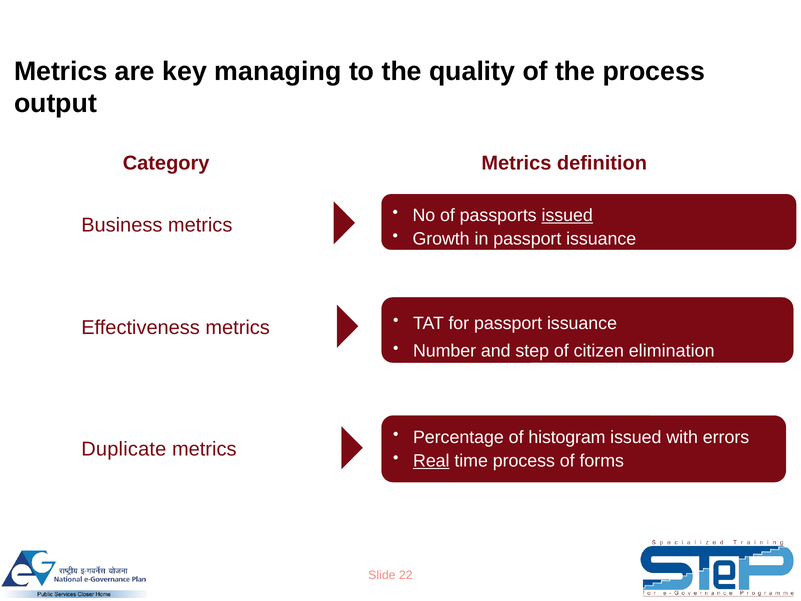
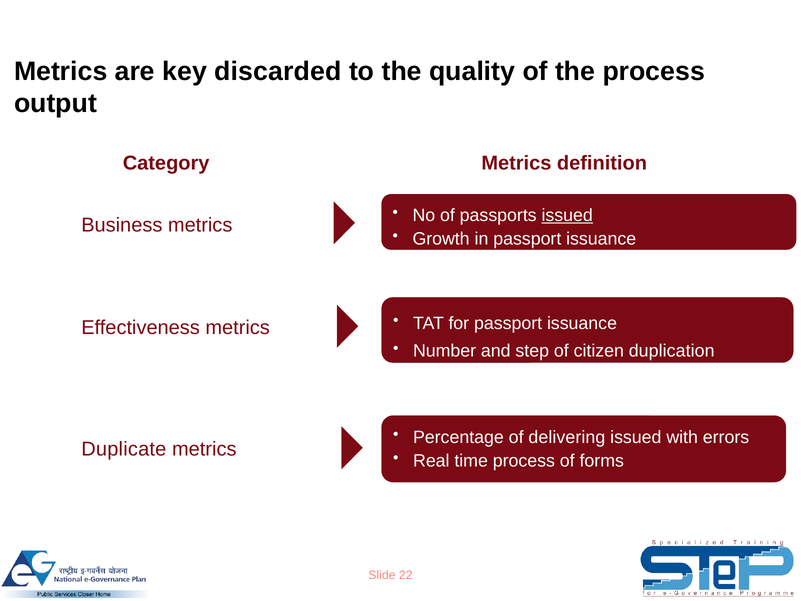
managing: managing -> discarded
elimination: elimination -> duplication
histogram: histogram -> delivering
Real underline: present -> none
